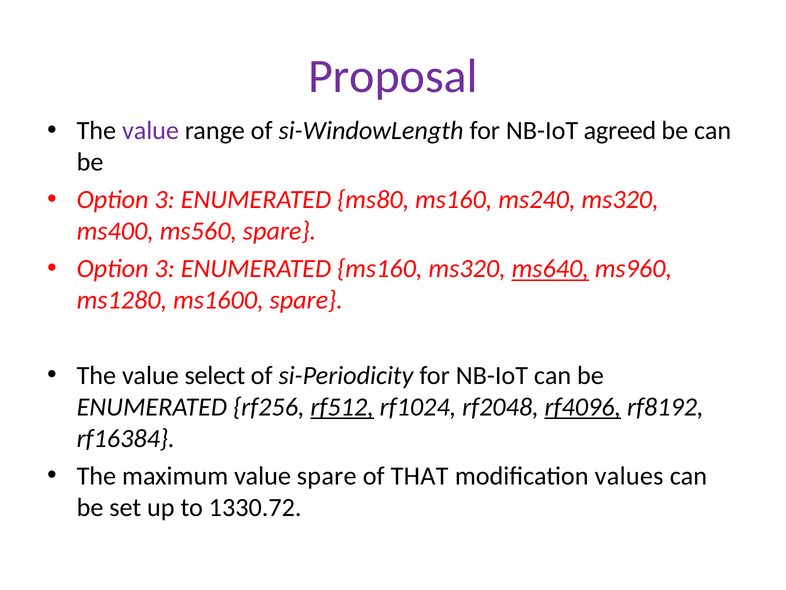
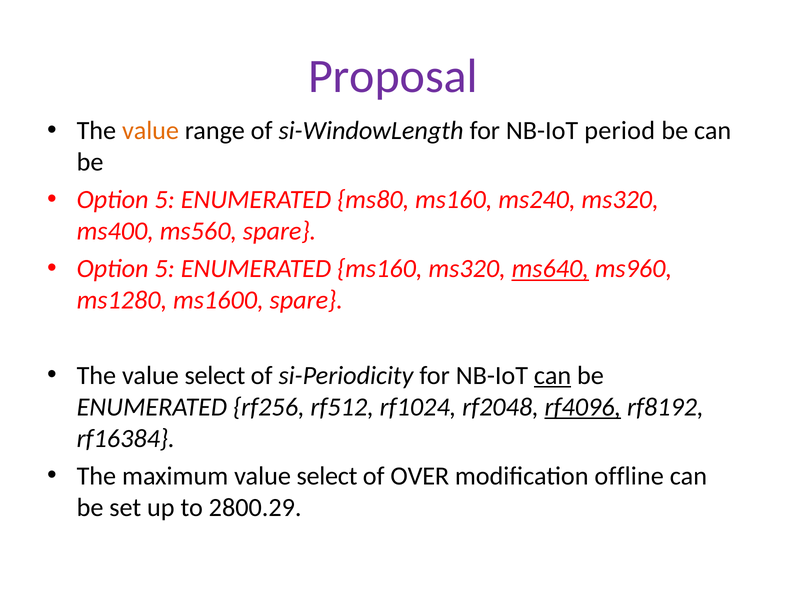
value at (151, 131) colour: purple -> orange
agreed: agreed -> period
3 at (165, 200): 3 -> 5
3 at (165, 269): 3 -> 5
can at (553, 375) underline: none -> present
rf512 underline: present -> none
maximum value spare: spare -> select
THAT: THAT -> OVER
values: values -> offline
1330.72: 1330.72 -> 2800.29
